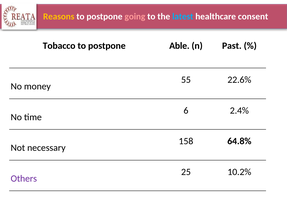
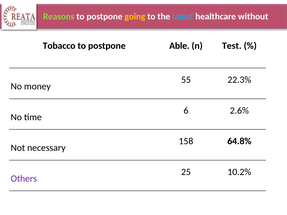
Reasons colour: yellow -> light green
going colour: pink -> yellow
consent: consent -> without
Past: Past -> Test
22.6%: 22.6% -> 22.3%
2.4%: 2.4% -> 2.6%
